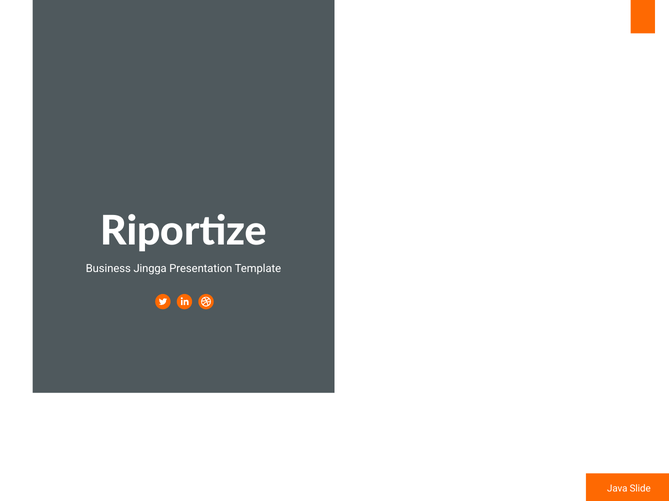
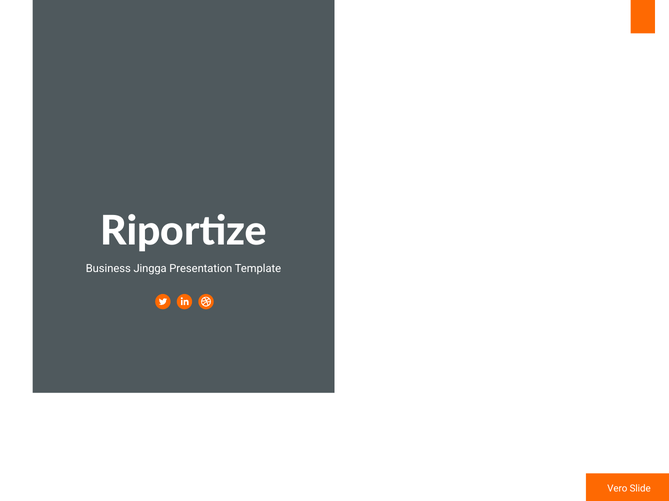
Java: Java -> Vero
